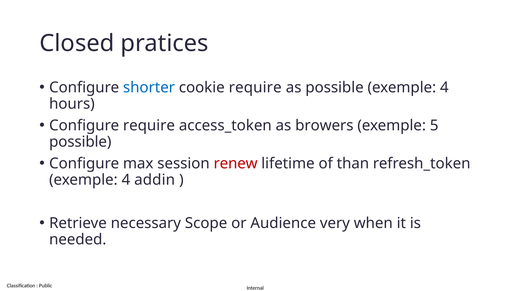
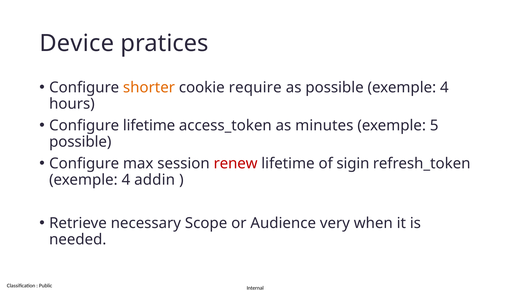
Closed: Closed -> Device
shorter colour: blue -> orange
Configure require: require -> lifetime
browers: browers -> minutes
than: than -> sigin
